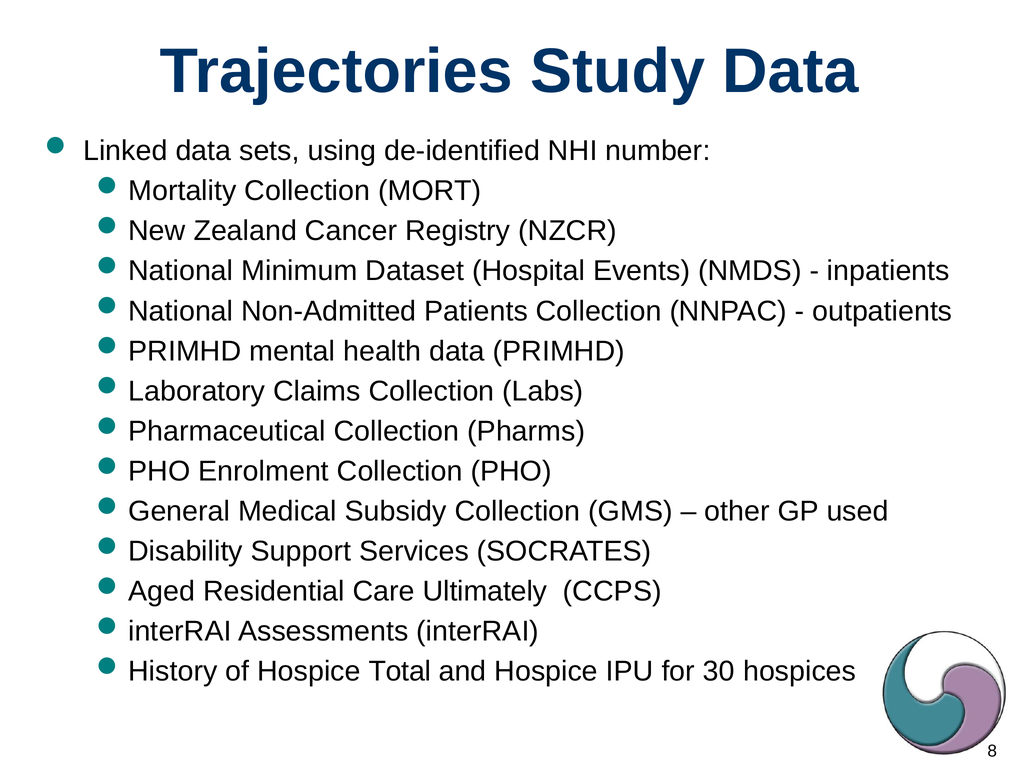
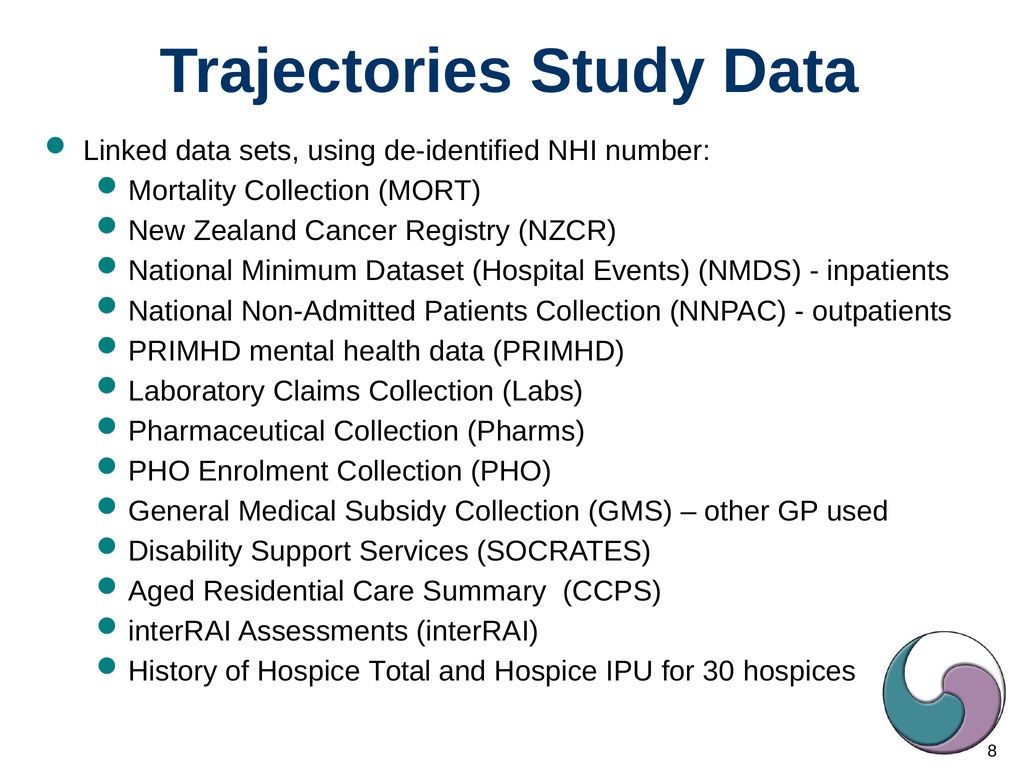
Ultimately: Ultimately -> Summary
